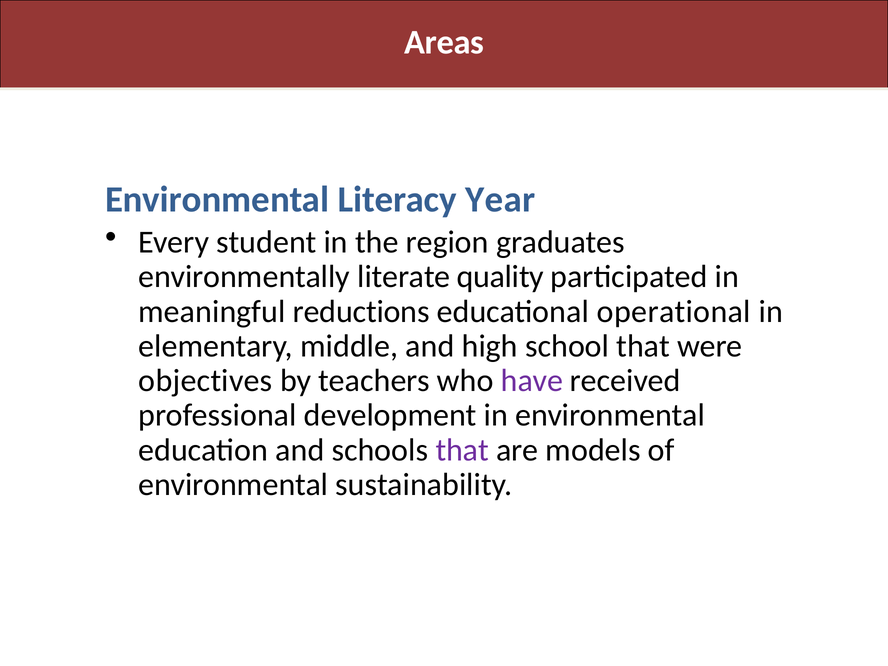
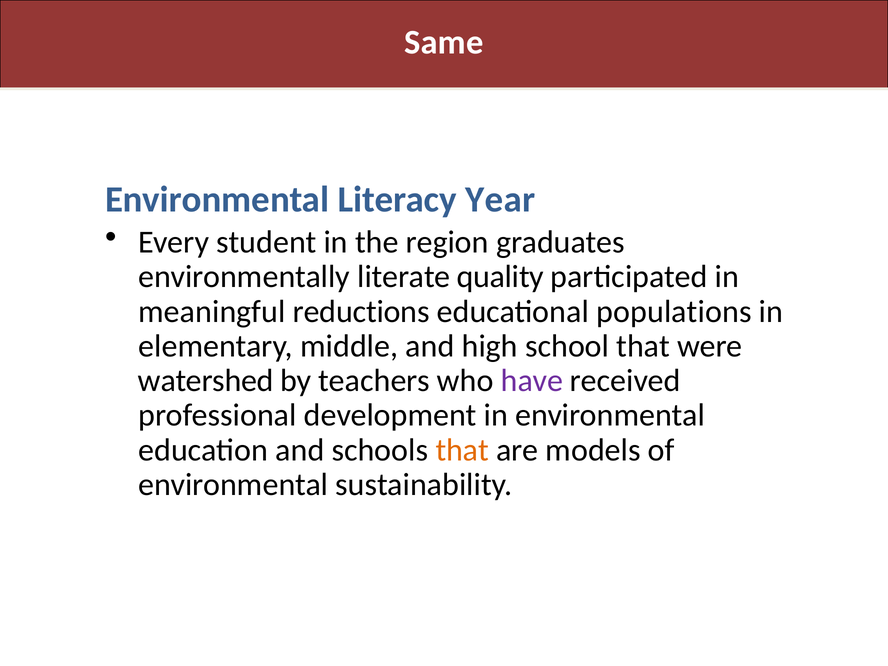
Areas: Areas -> Same
operational: operational -> populations
objectives: objectives -> watershed
that at (462, 450) colour: purple -> orange
